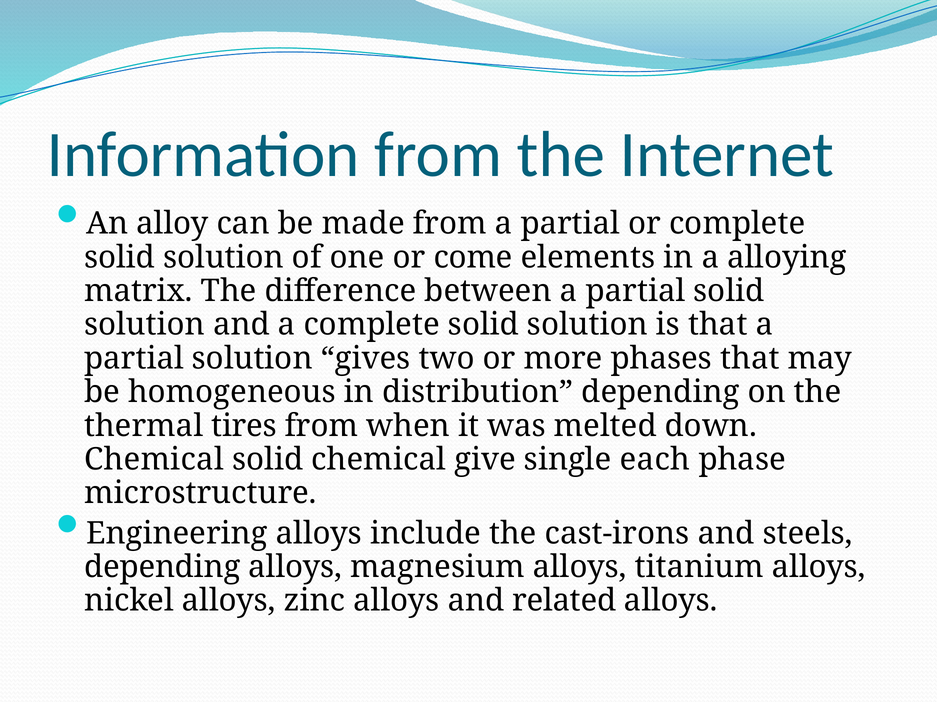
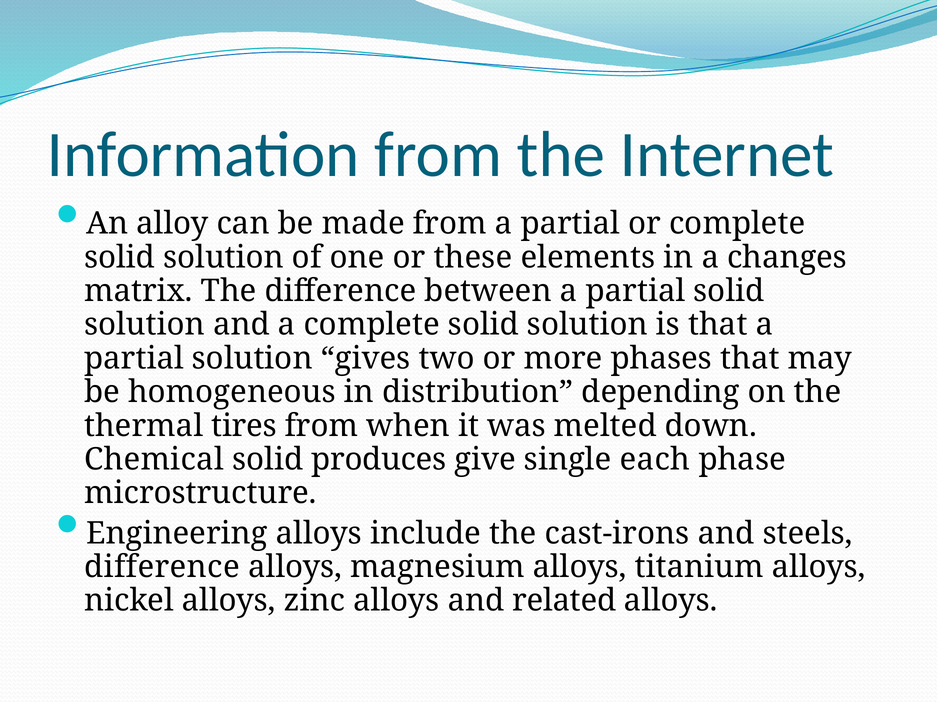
come: come -> these
alloying: alloying -> changes
solid chemical: chemical -> produces
depending at (162, 568): depending -> difference
